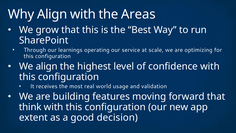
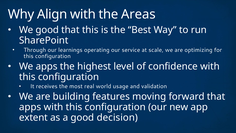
We grow: grow -> good
We align: align -> apps
think at (30, 107): think -> apps
